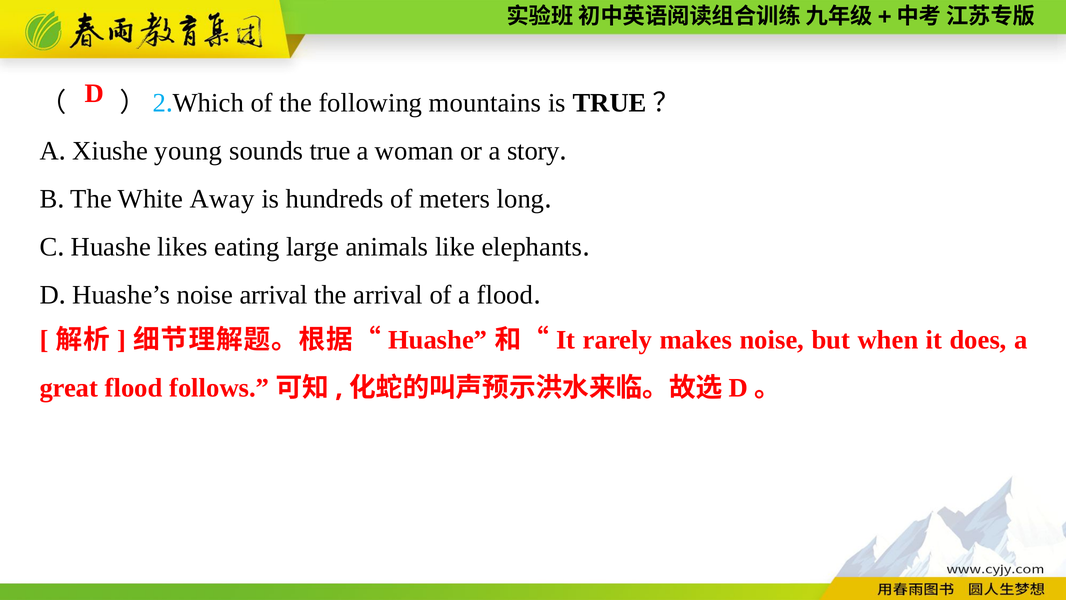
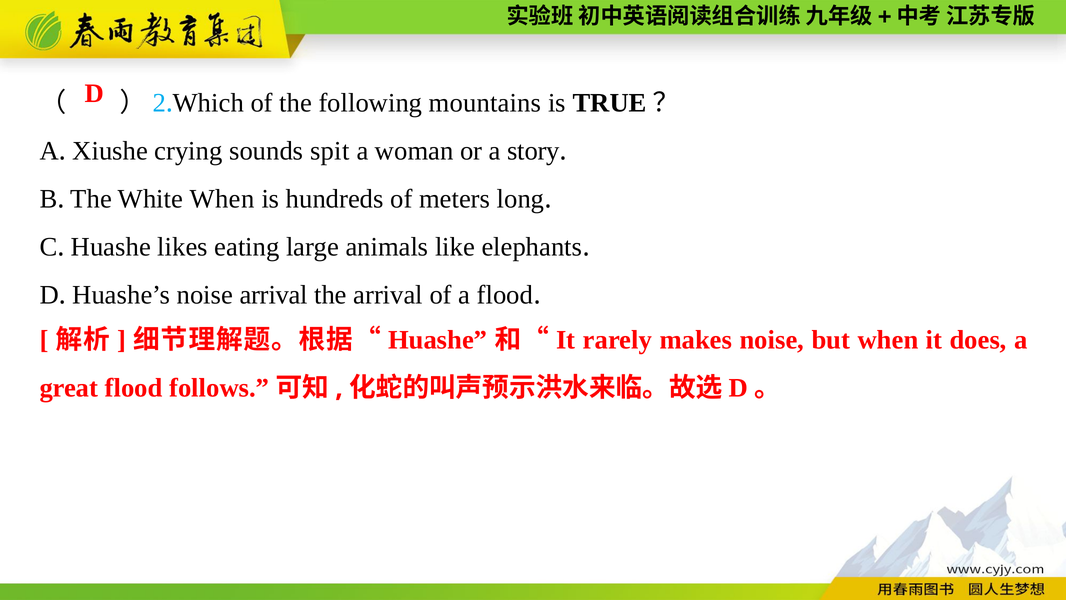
young: young -> crying
true: true -> spit
White Away: Away -> When
